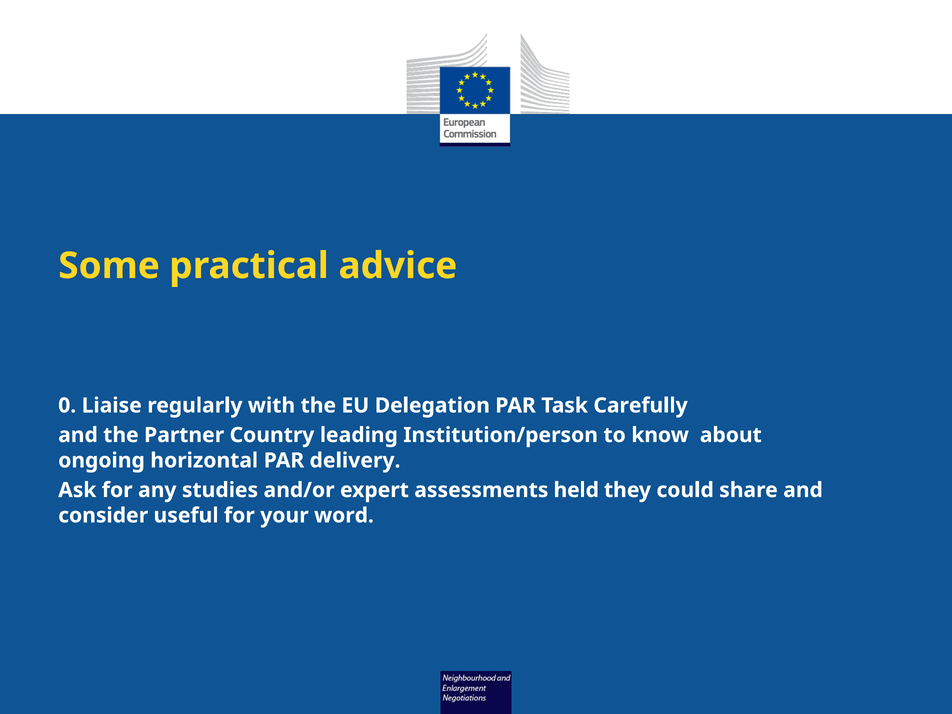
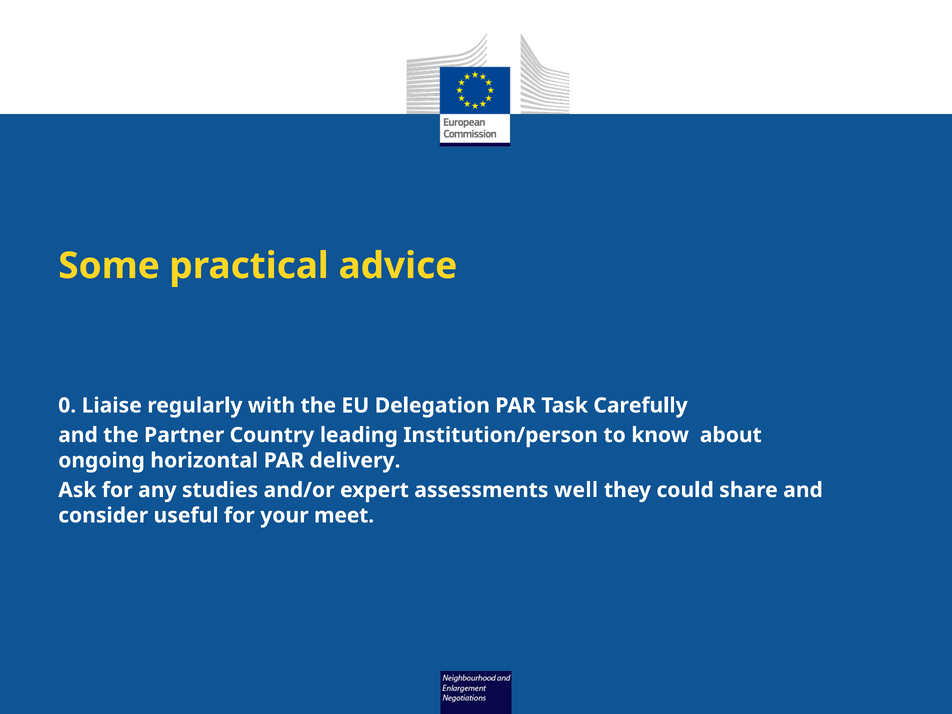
held: held -> well
word: word -> meet
